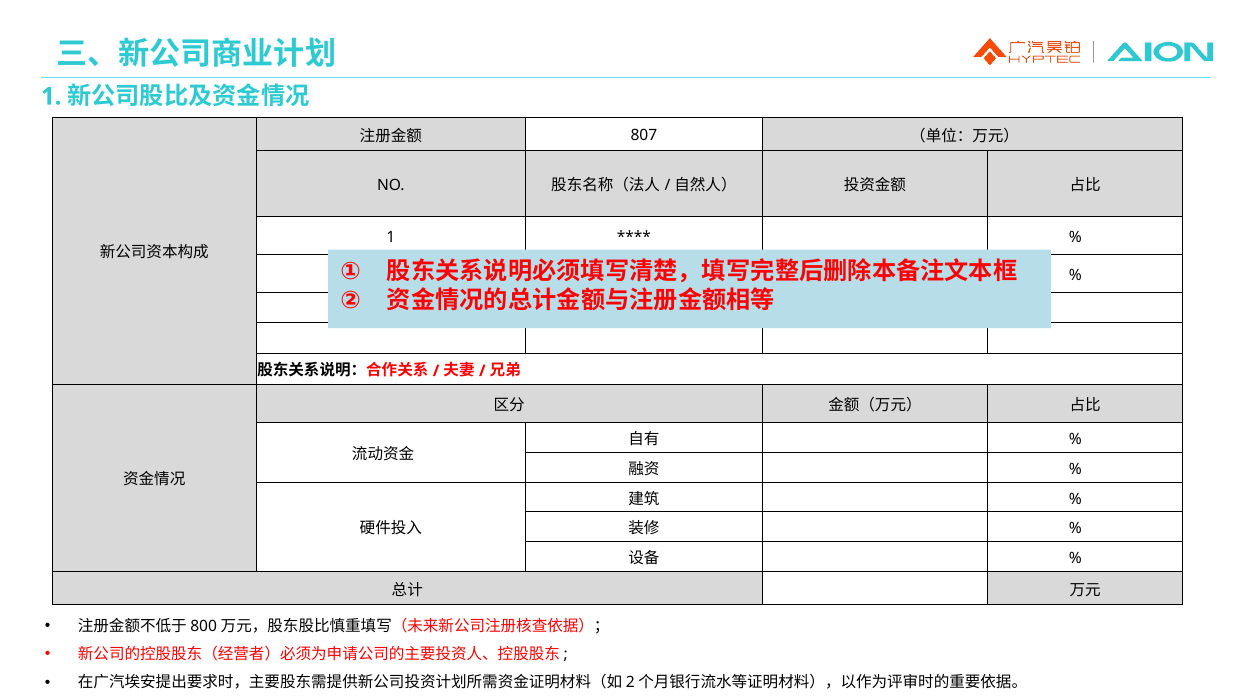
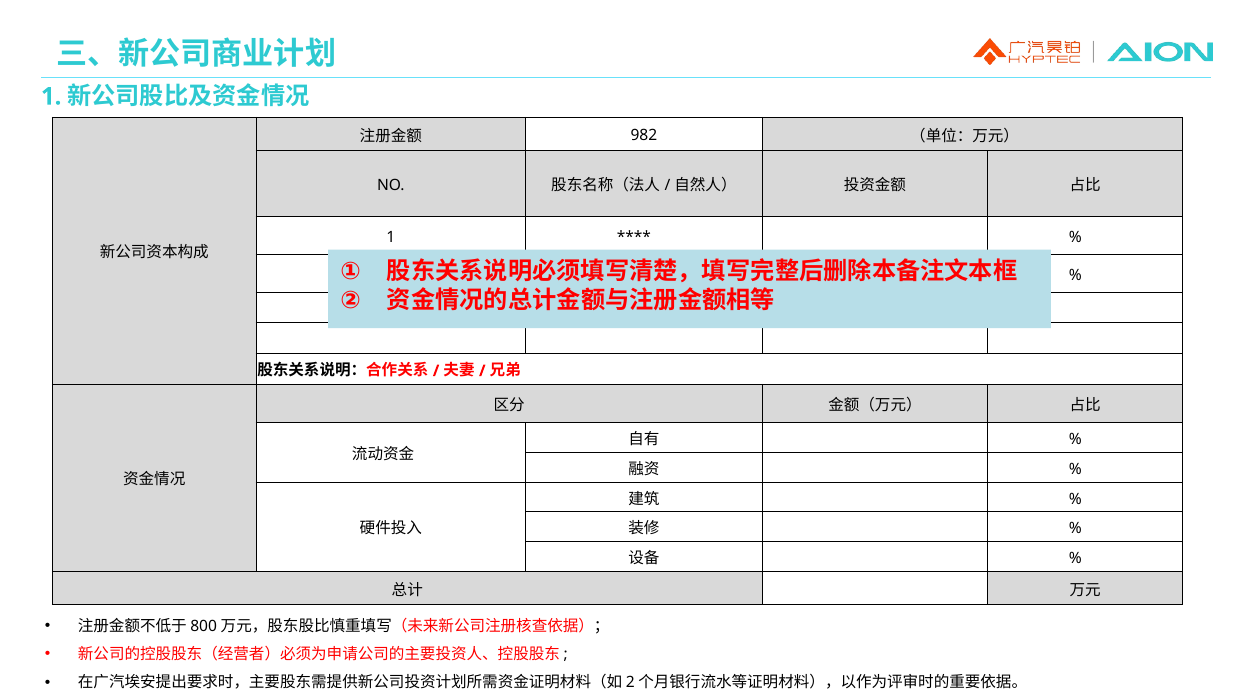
807: 807 -> 982
